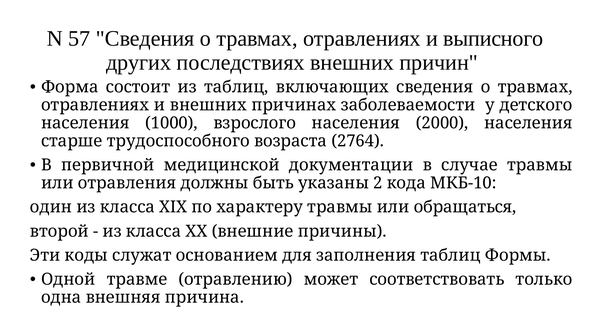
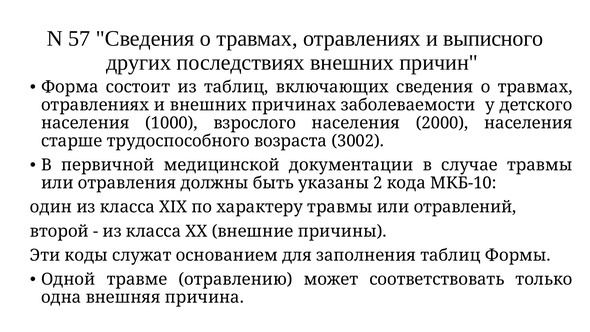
2764: 2764 -> 3002
обращаться: обращаться -> отравлений
